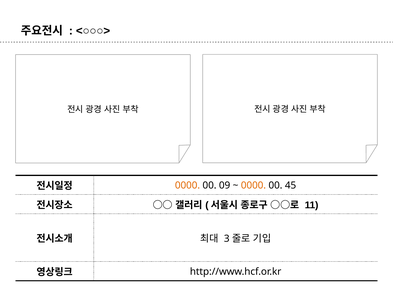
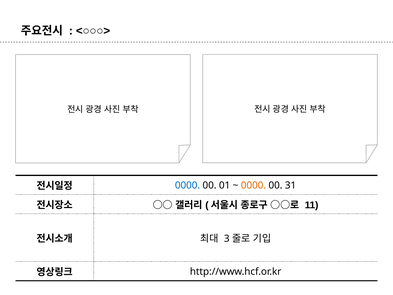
0000 at (187, 185) colour: orange -> blue
09: 09 -> 01
45: 45 -> 31
